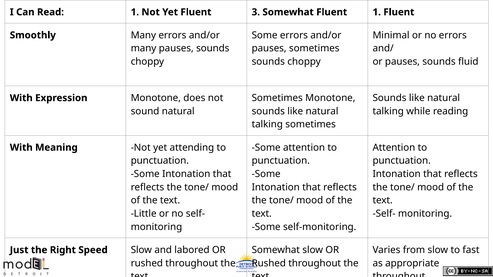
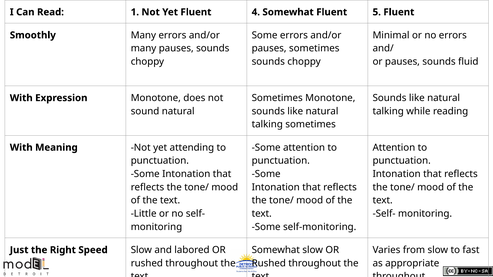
3: 3 -> 4
Fluent 1: 1 -> 5
